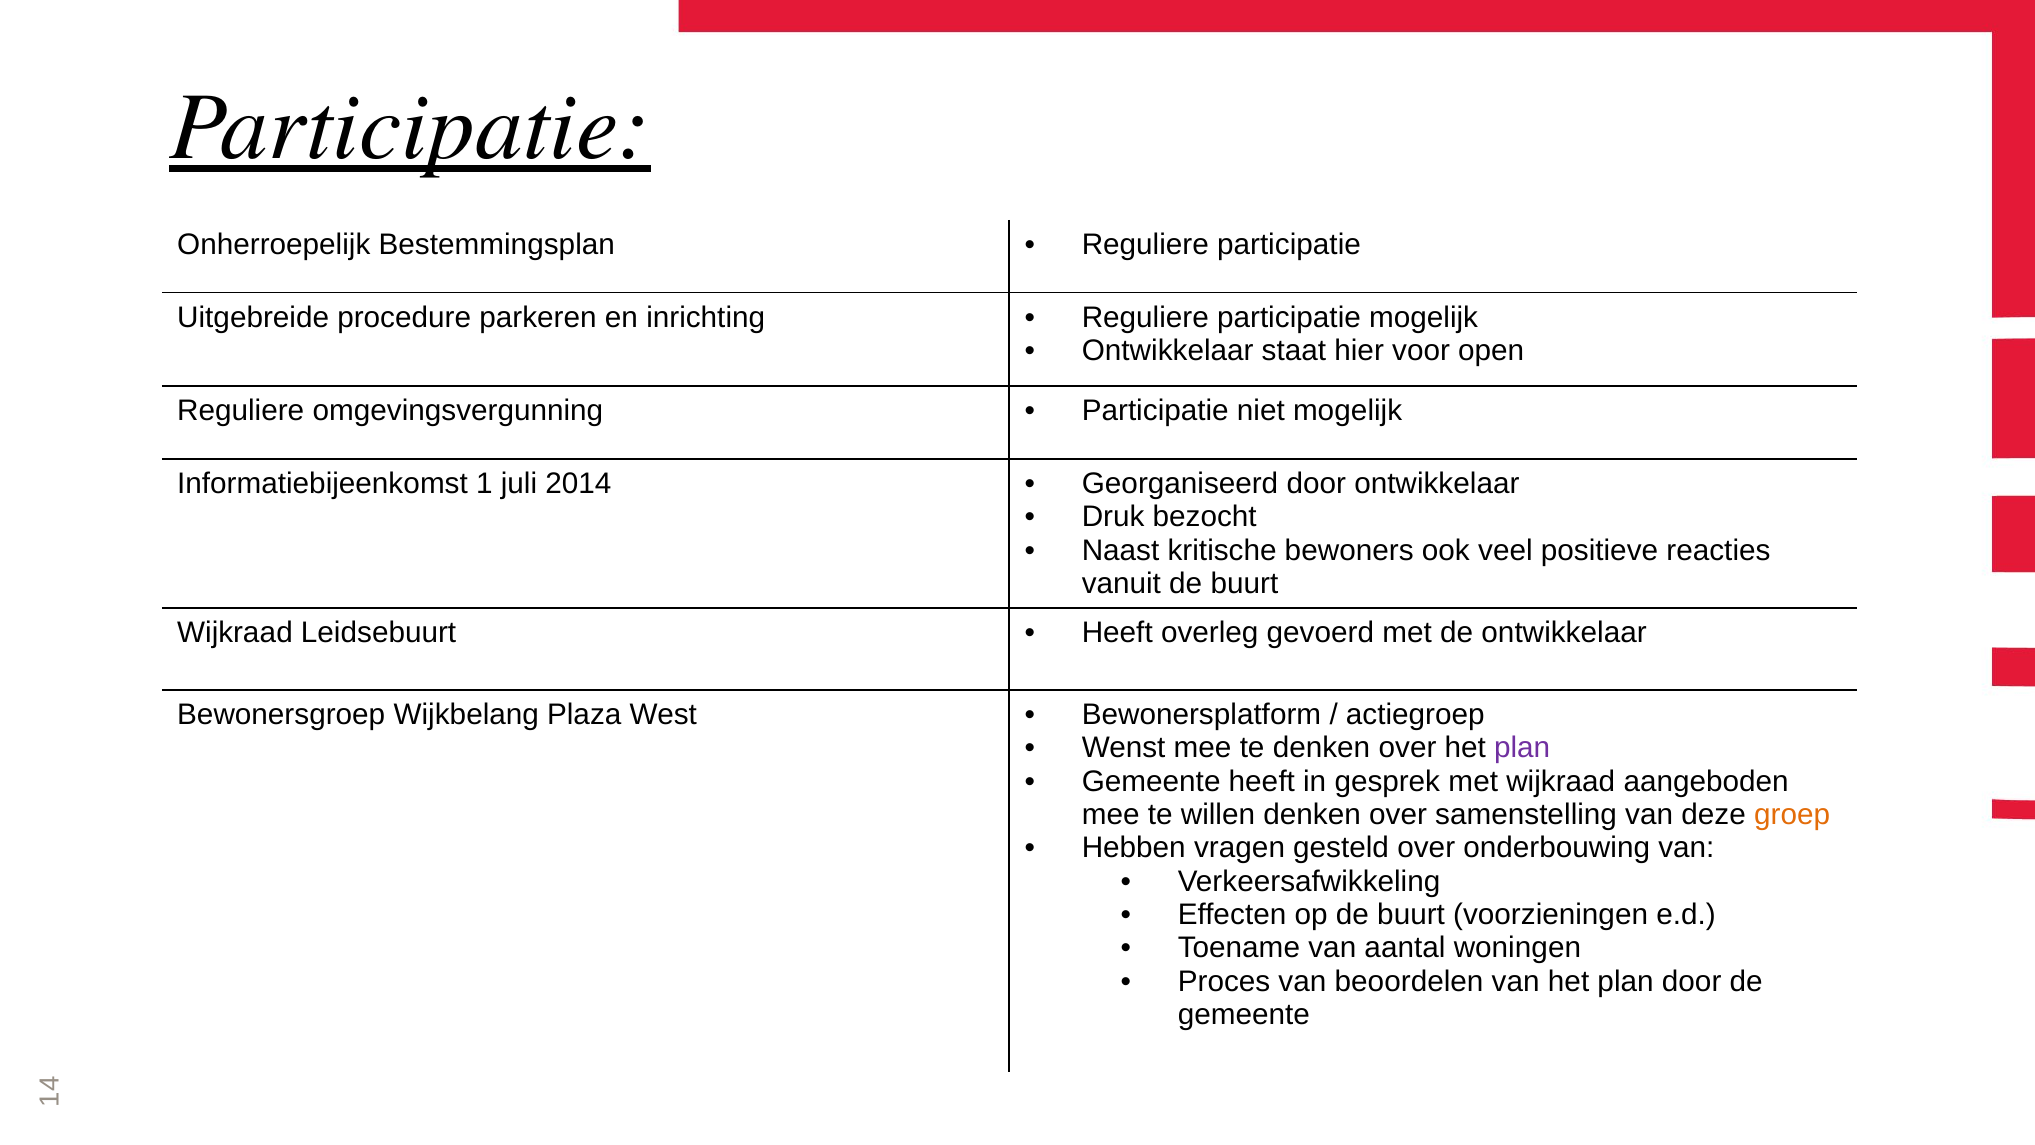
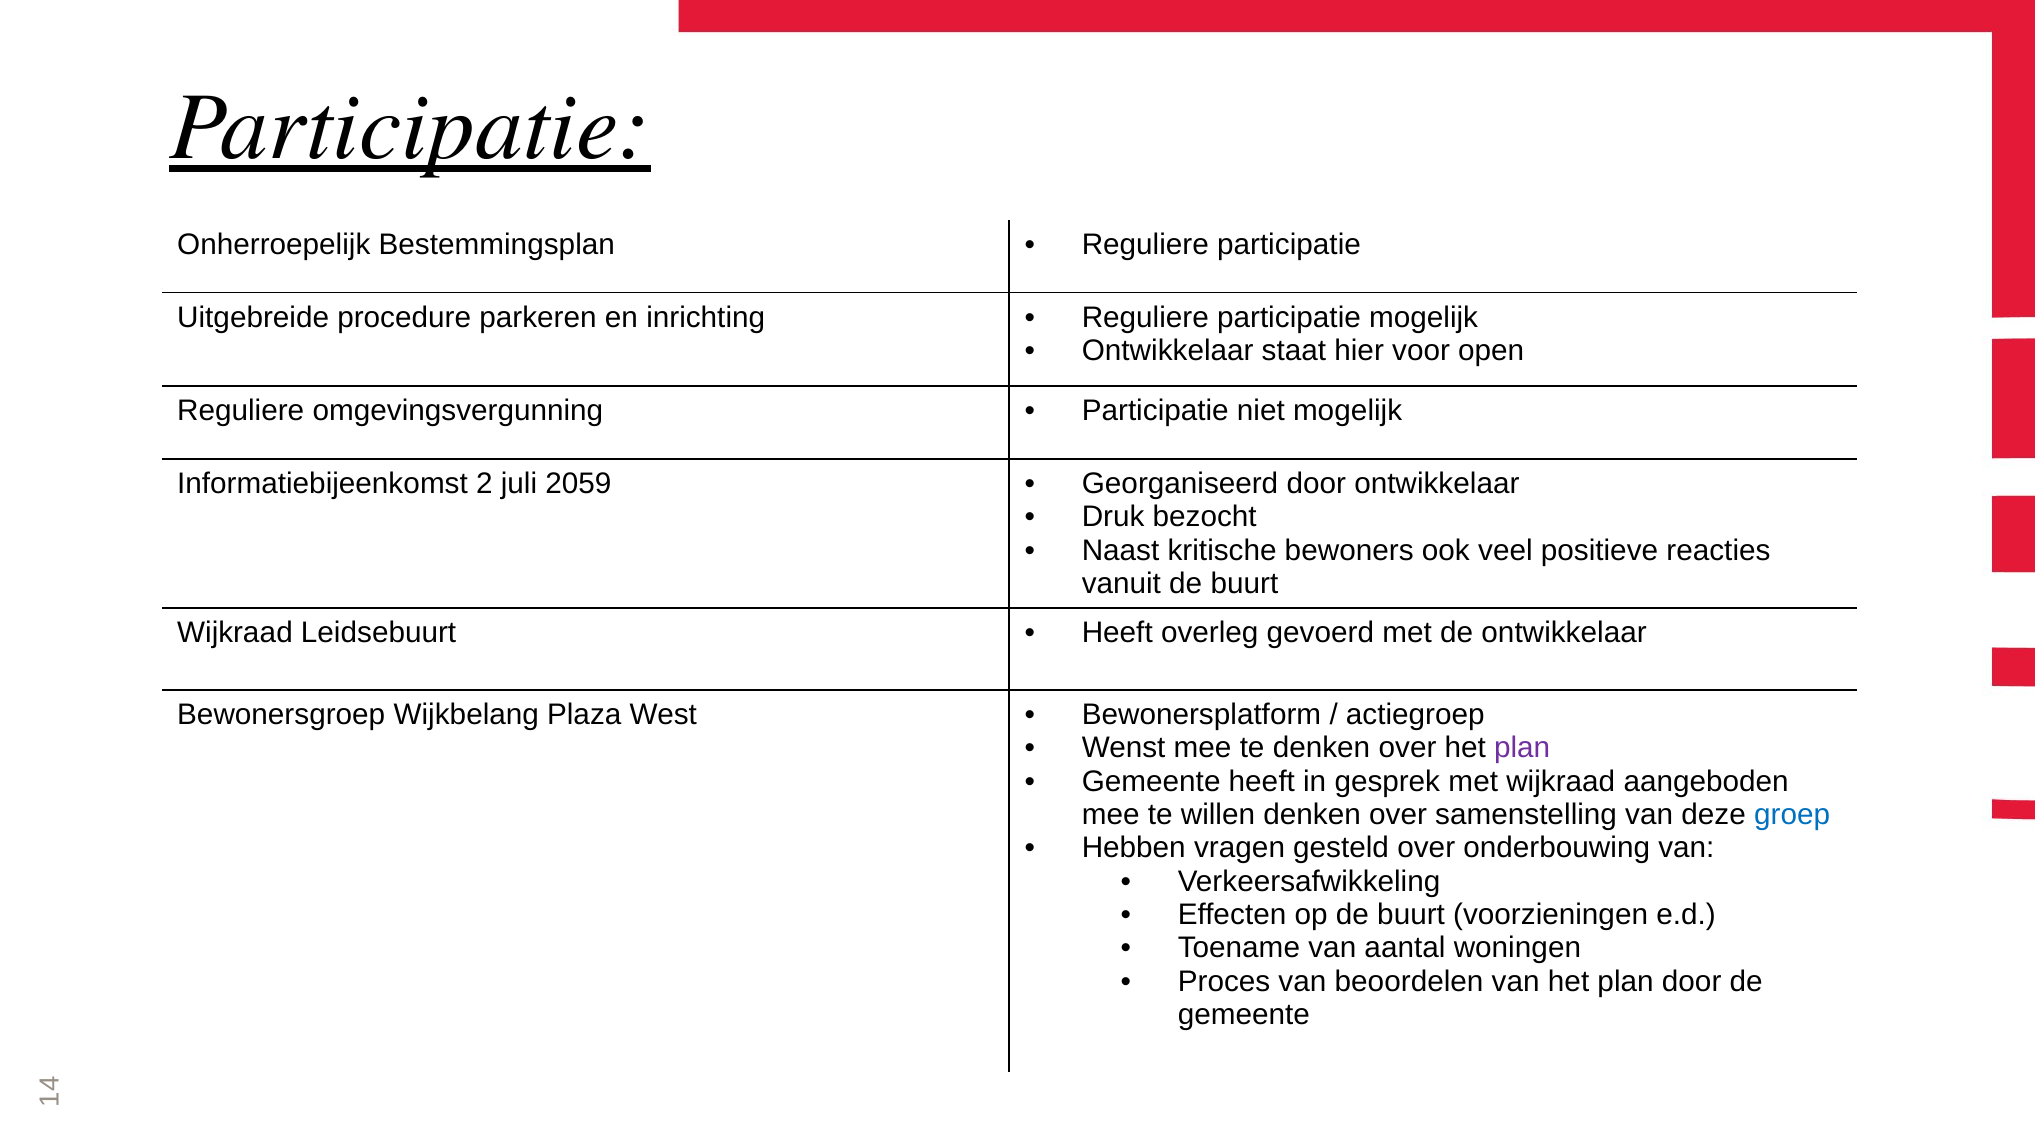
Informatiebijeenkomst 1: 1 -> 2
2014: 2014 -> 2059
groep colour: orange -> blue
